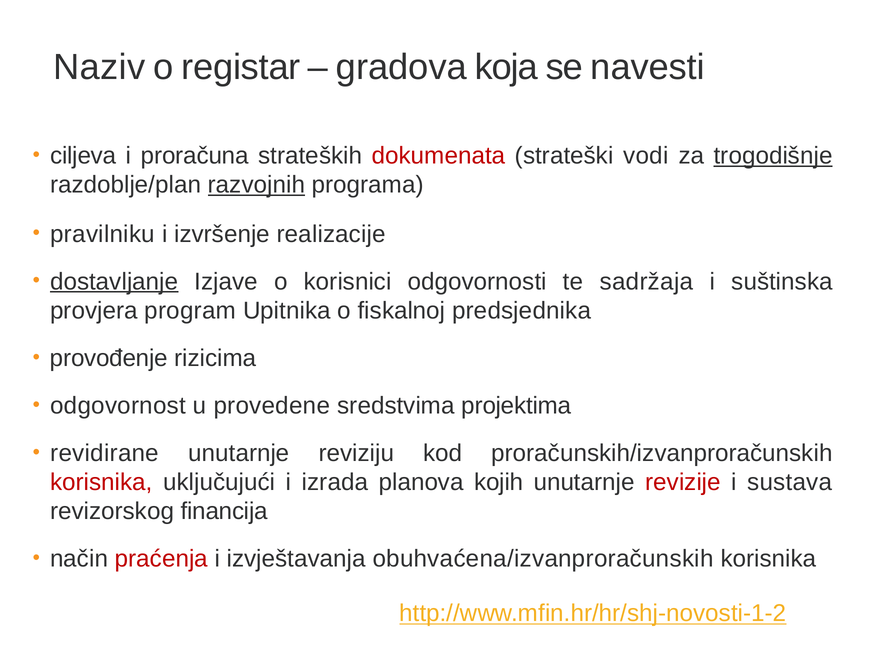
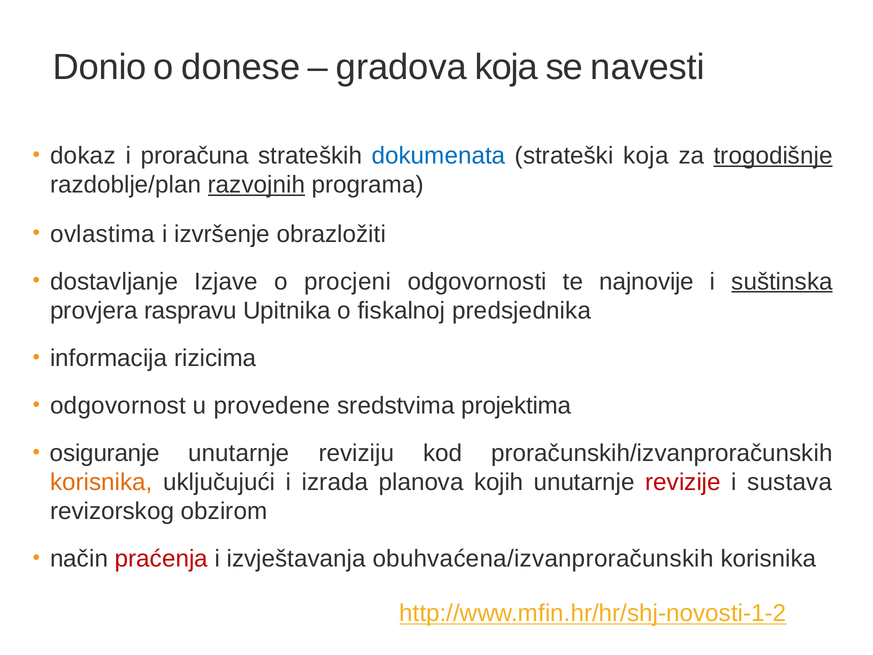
Naziv: Naziv -> Donio
registar: registar -> donese
ciljeva: ciljeva -> dokaz
dokumenata colour: red -> blue
strateški vodi: vodi -> koja
pravilniku: pravilniku -> ovlastima
realizacije: realizacije -> obrazložiti
dostavljanje underline: present -> none
korisnici: korisnici -> procjeni
sadržaja: sadržaja -> najnovije
suštinska underline: none -> present
program: program -> raspravu
provođenje: provođenje -> informacija
revidirane: revidirane -> osiguranje
korisnika at (101, 482) colour: red -> orange
financija: financija -> obzirom
